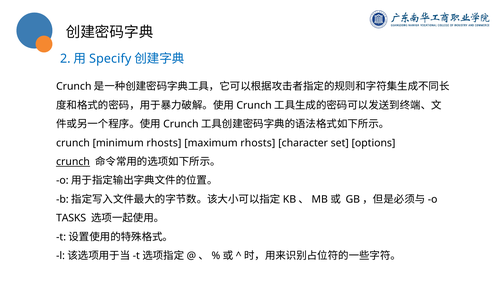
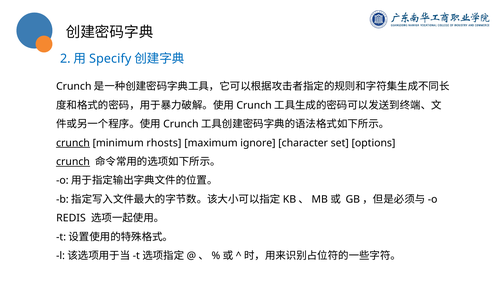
crunch at (73, 143) underline: none -> present
maximum rhosts: rhosts -> ignore
TASKS: TASKS -> REDIS
